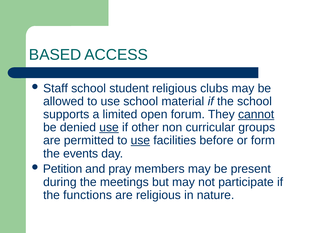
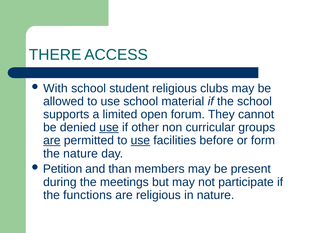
BASED: BASED -> THERE
Staff: Staff -> With
cannot underline: present -> none
are at (52, 140) underline: none -> present
the events: events -> nature
pray: pray -> than
